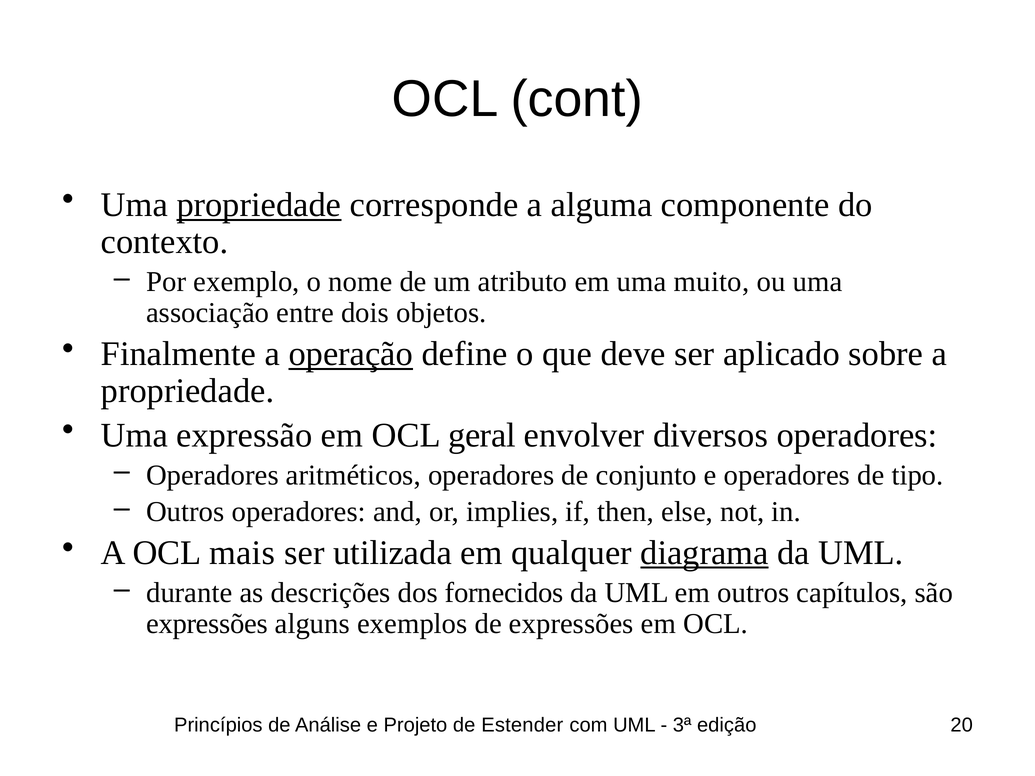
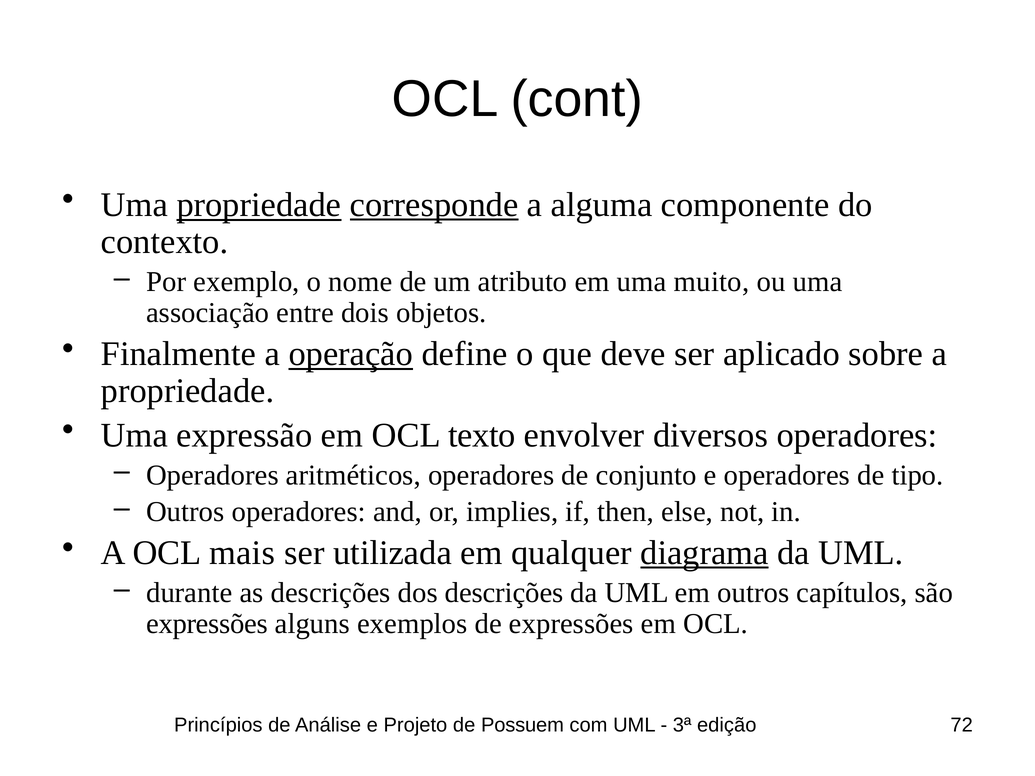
corresponde underline: none -> present
geral: geral -> texto
dos fornecidos: fornecidos -> descrições
Estender: Estender -> Possuem
20: 20 -> 72
